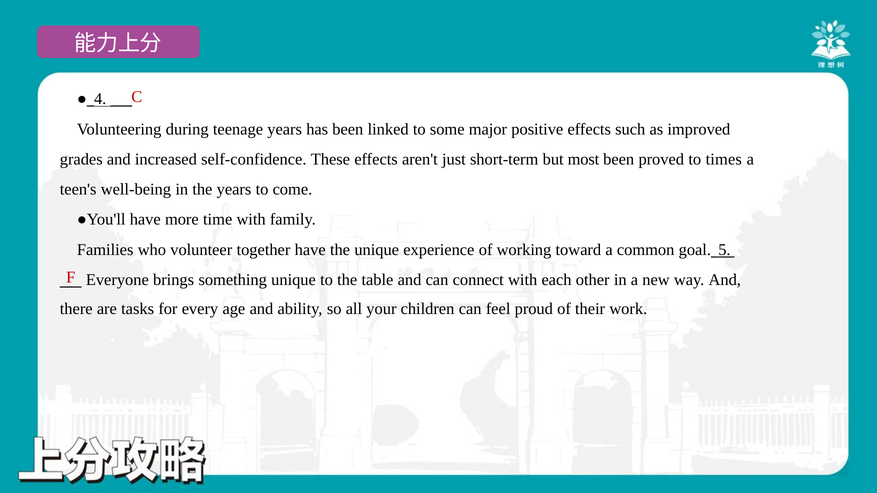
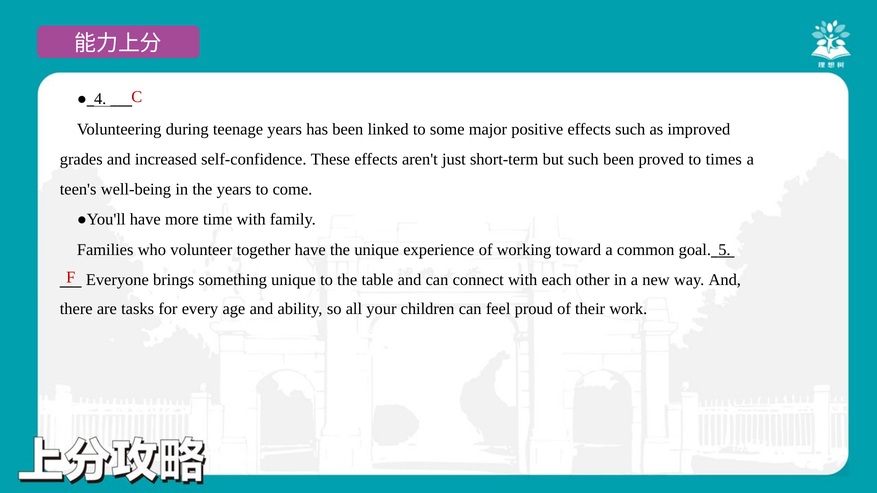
but most: most -> such
